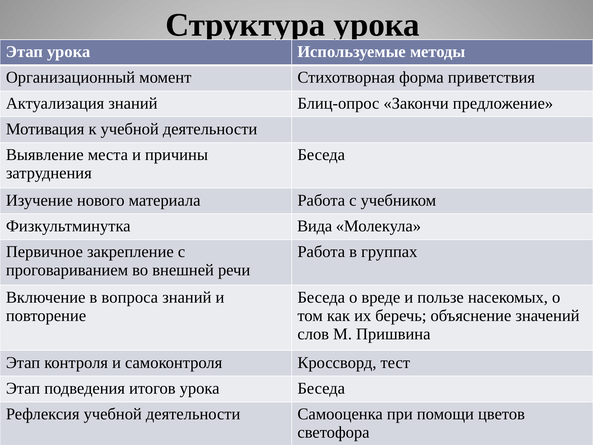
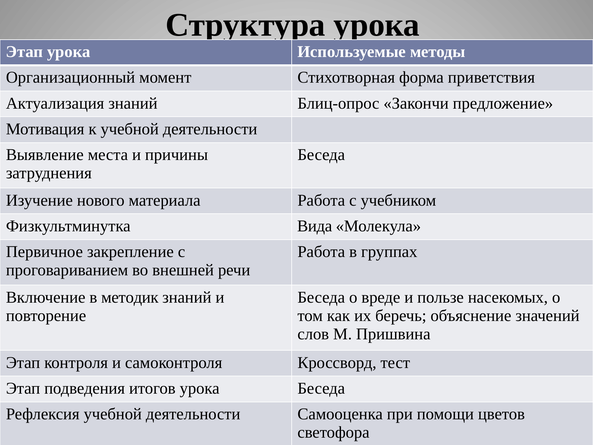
вопроса: вопроса -> методик
